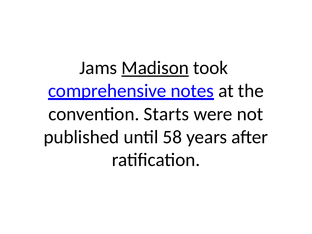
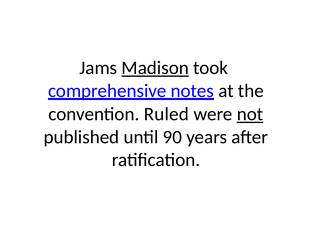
Starts: Starts -> Ruled
not underline: none -> present
58: 58 -> 90
